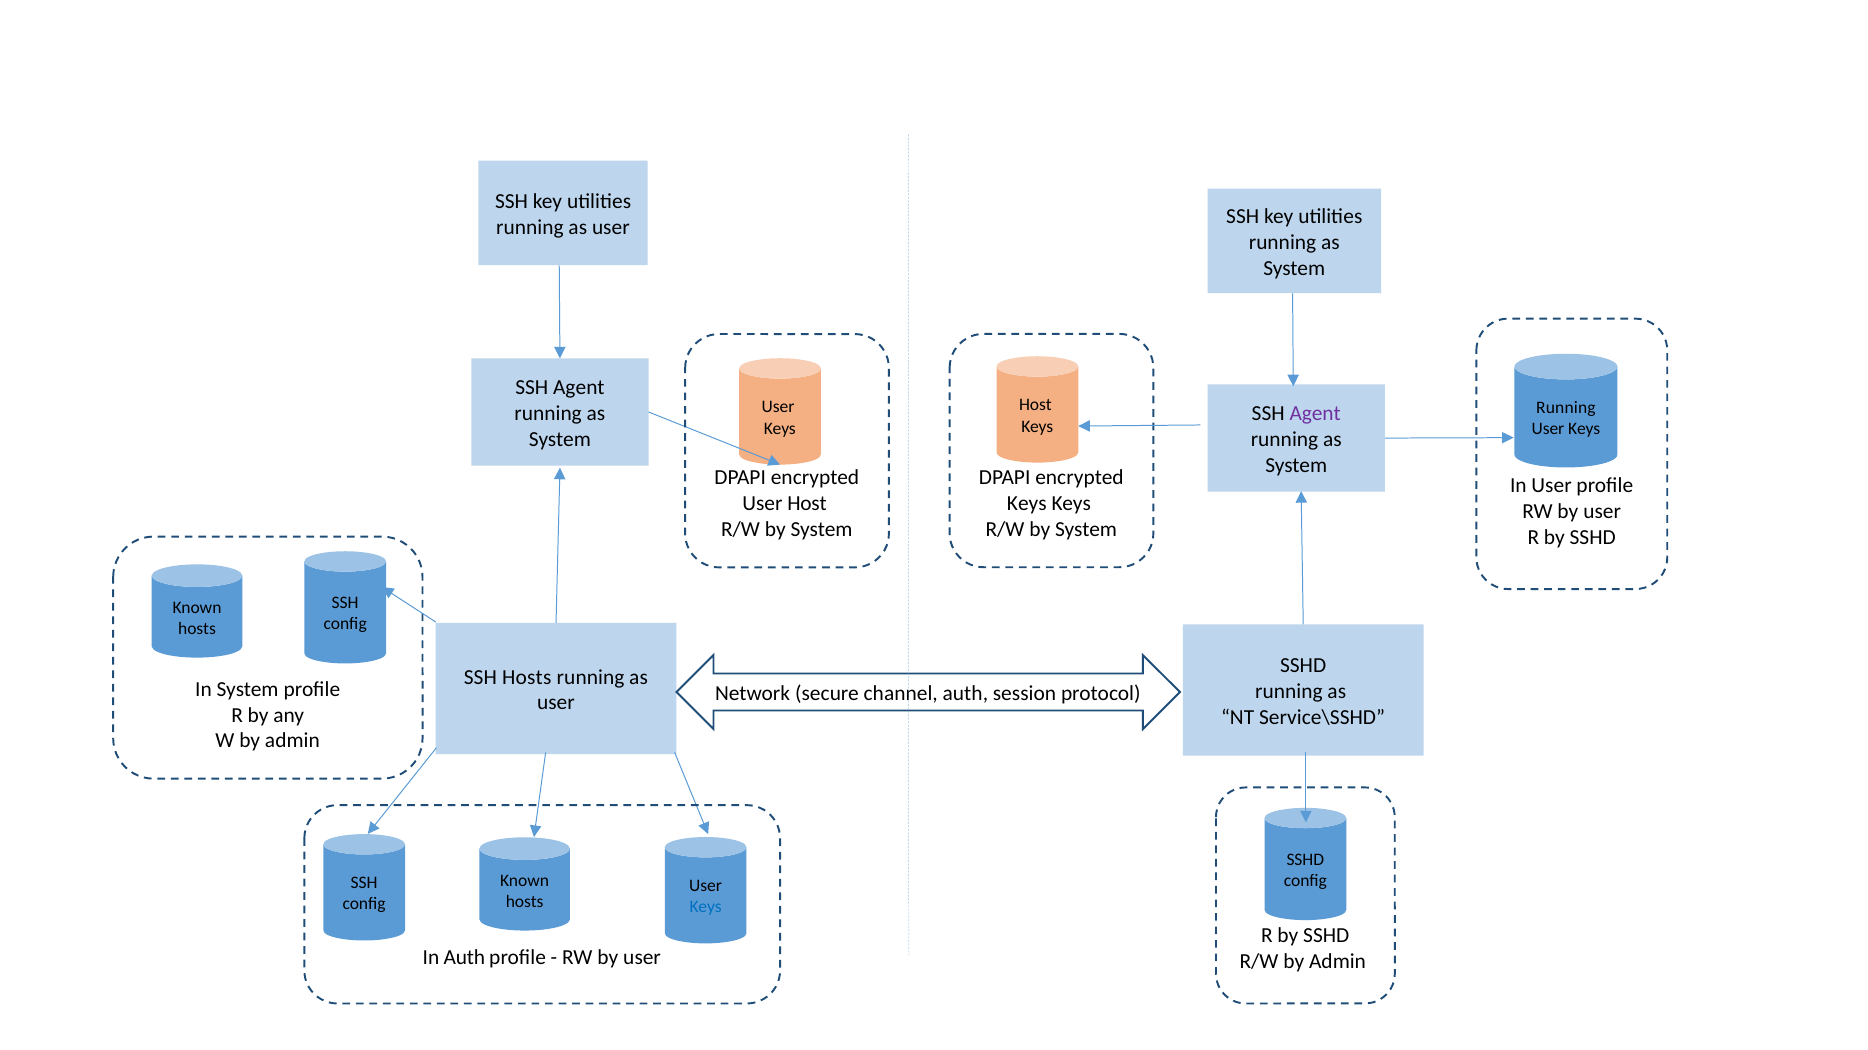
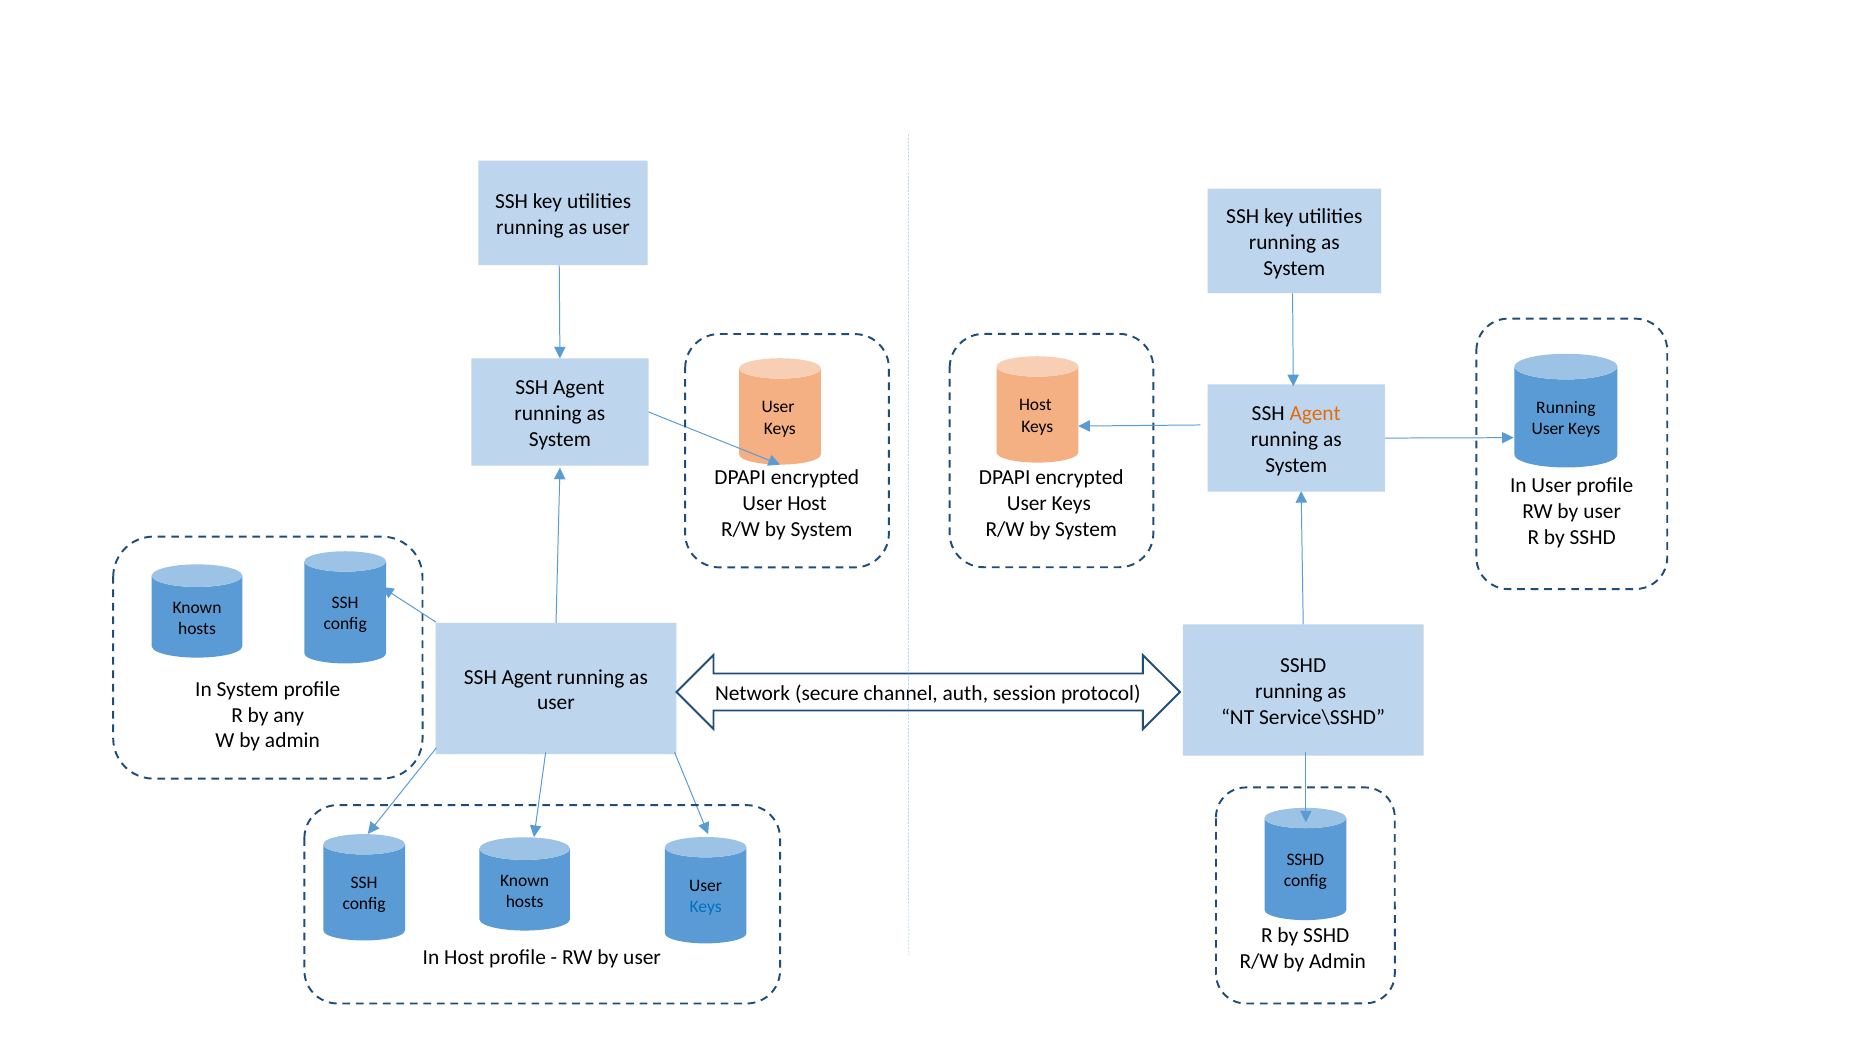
Agent at (1315, 414) colour: purple -> orange
Keys at (1027, 504): Keys -> User
Hosts at (527, 678): Hosts -> Agent
In Auth: Auth -> Host
